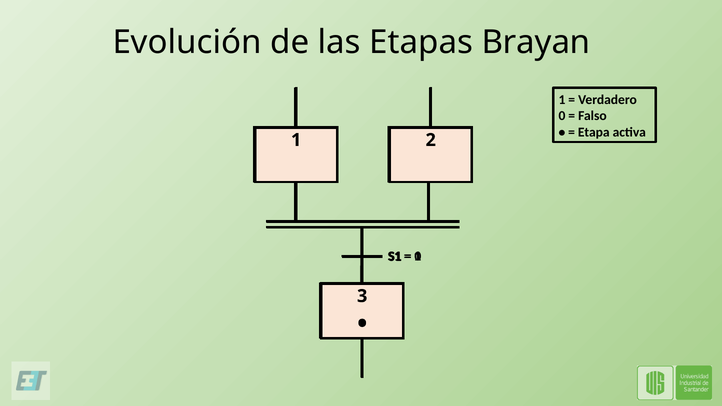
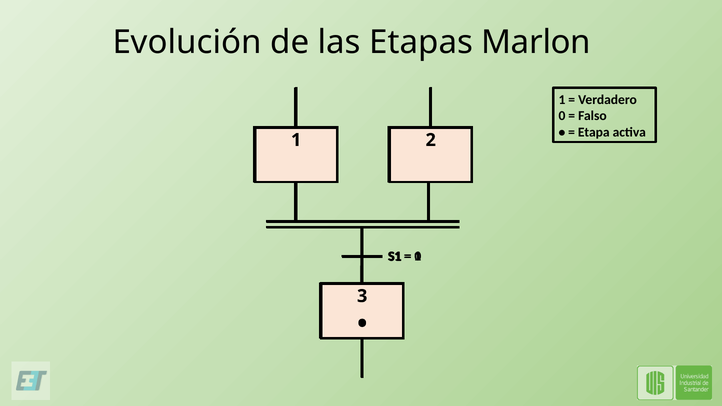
Brayan: Brayan -> Marlon
